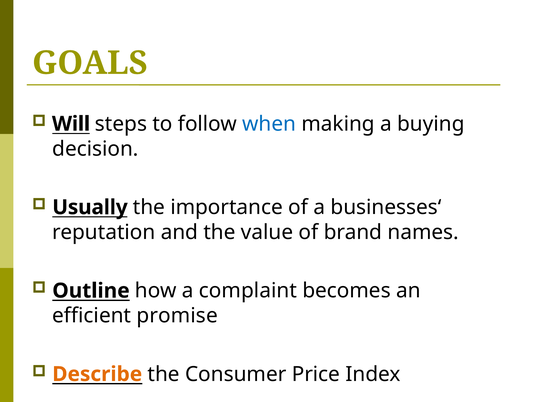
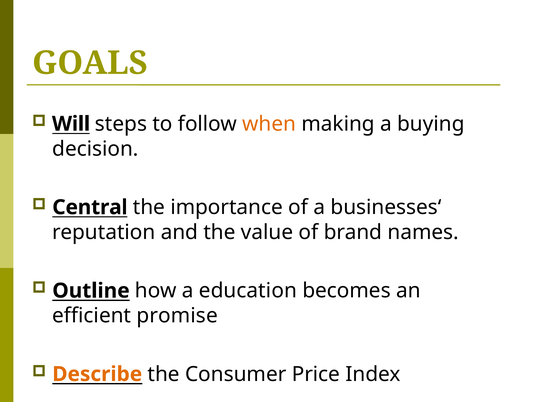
when colour: blue -> orange
Usually: Usually -> Central
complaint: complaint -> education
